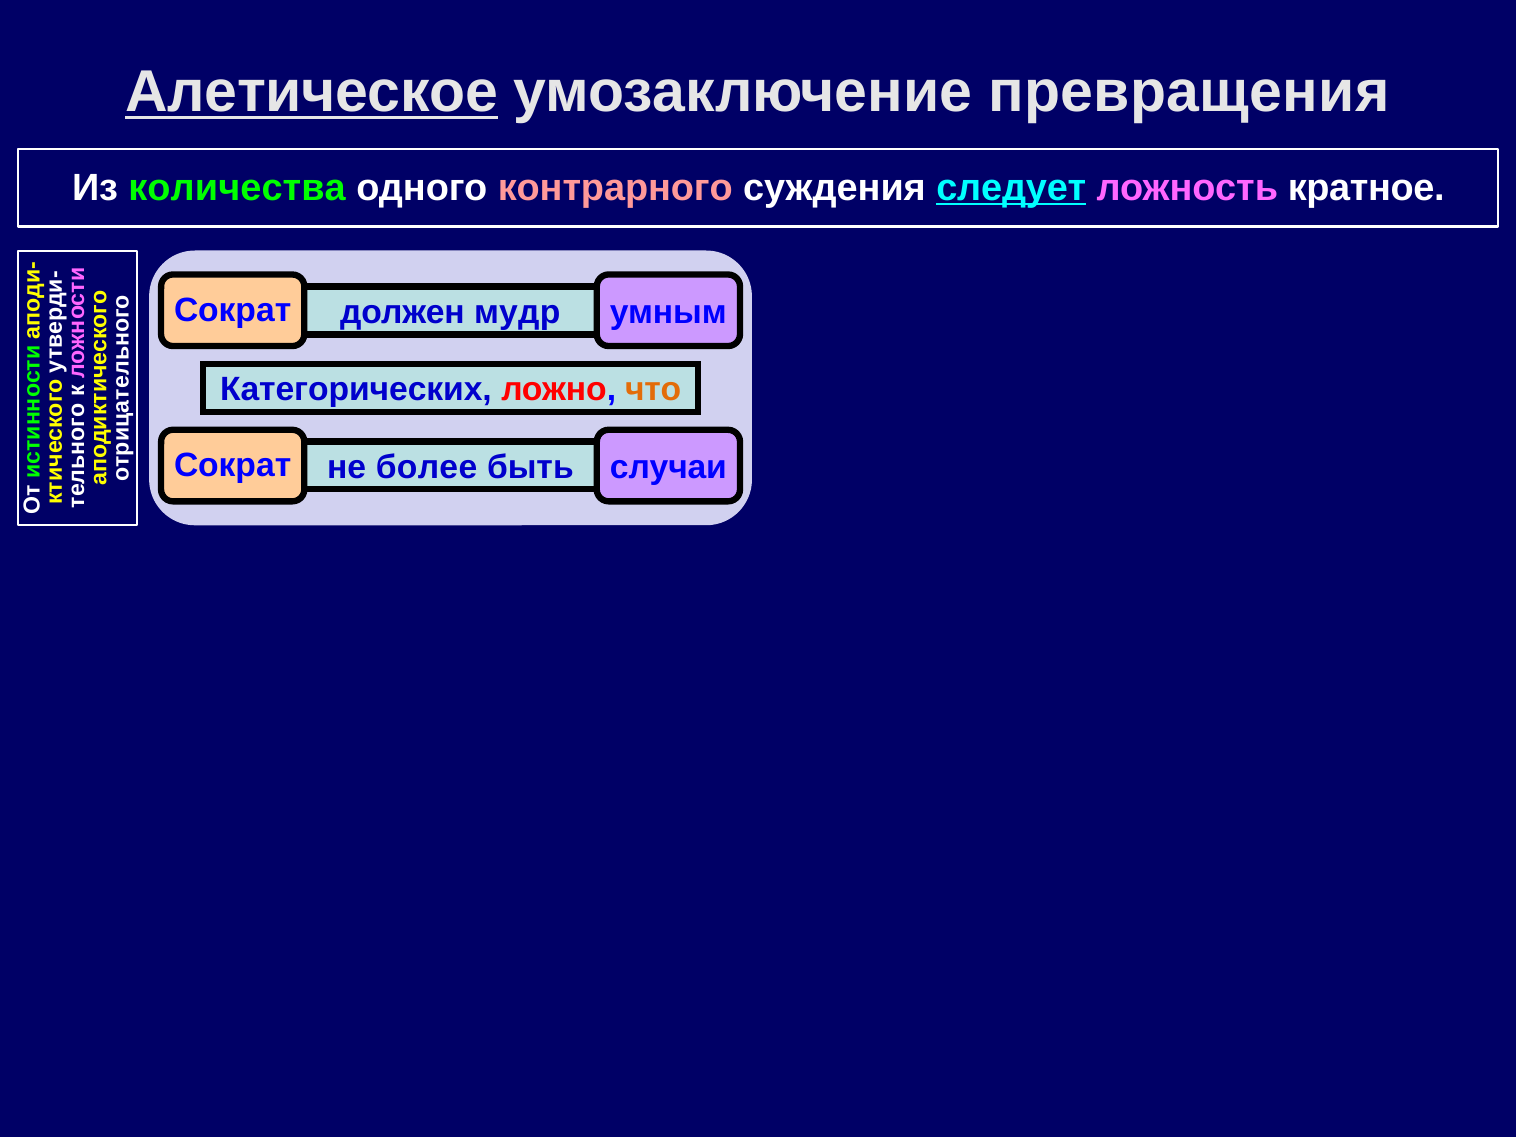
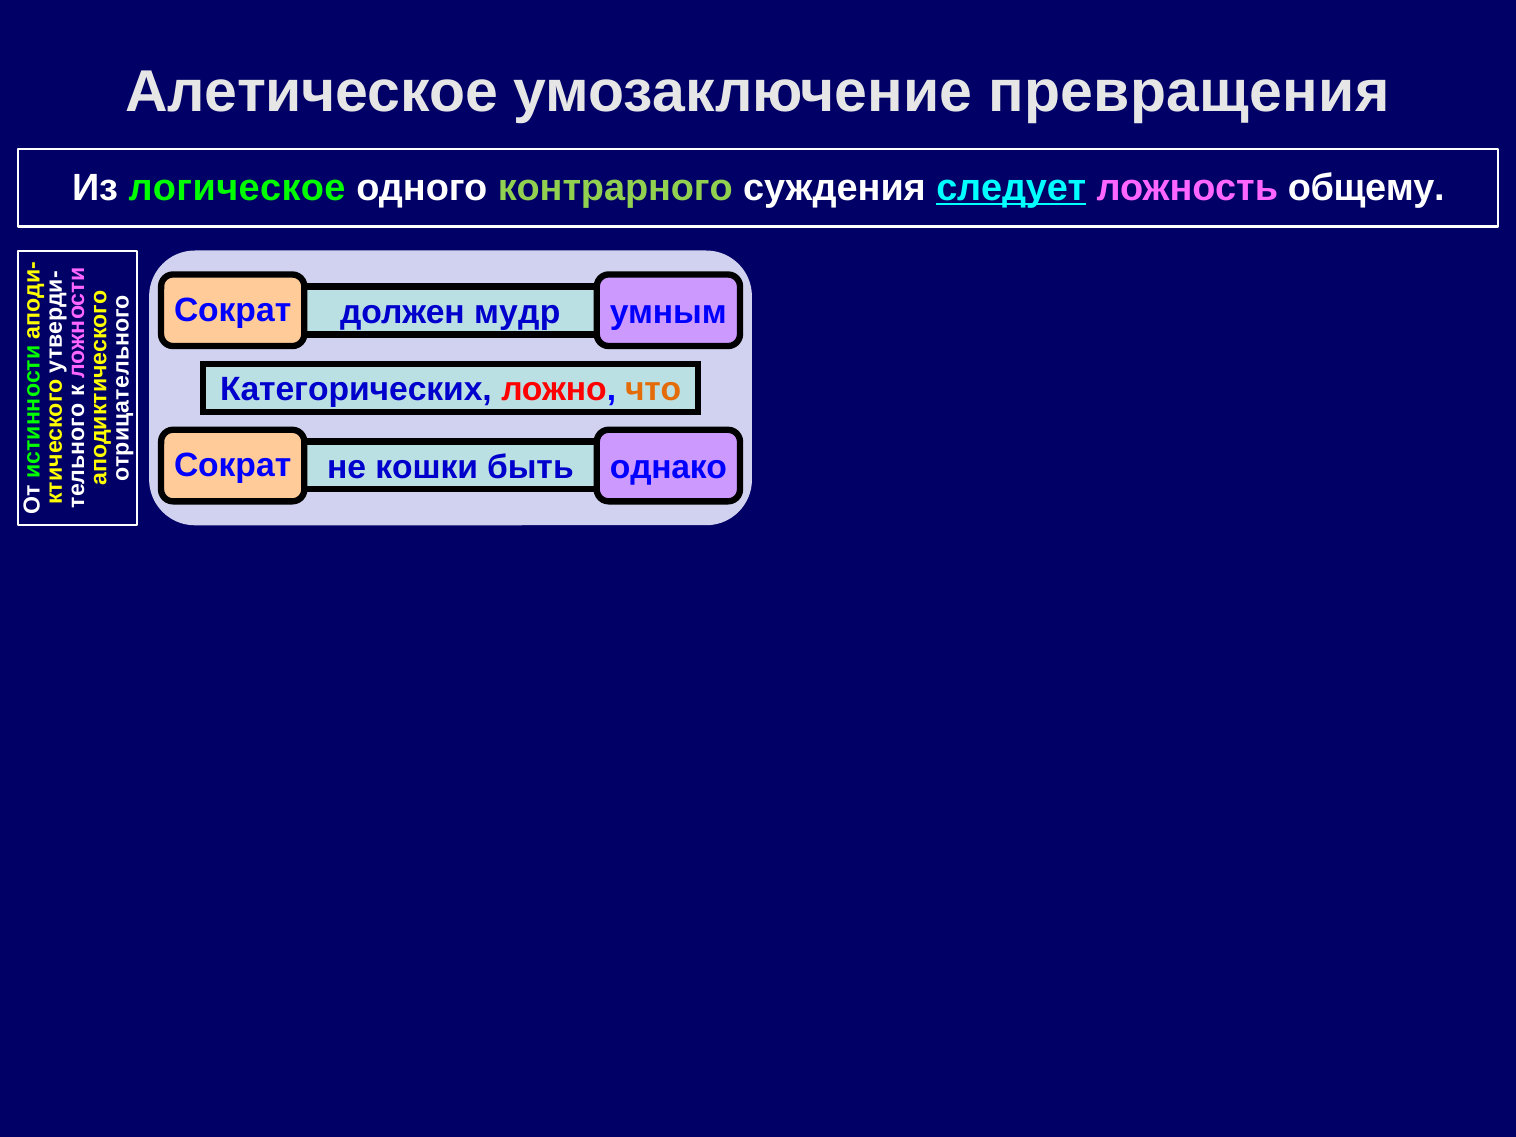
Алетическое underline: present -> none
количества: количества -> логическое
контрарного colour: pink -> light green
кратное: кратное -> общему
случаи: случаи -> однако
более: более -> кошки
